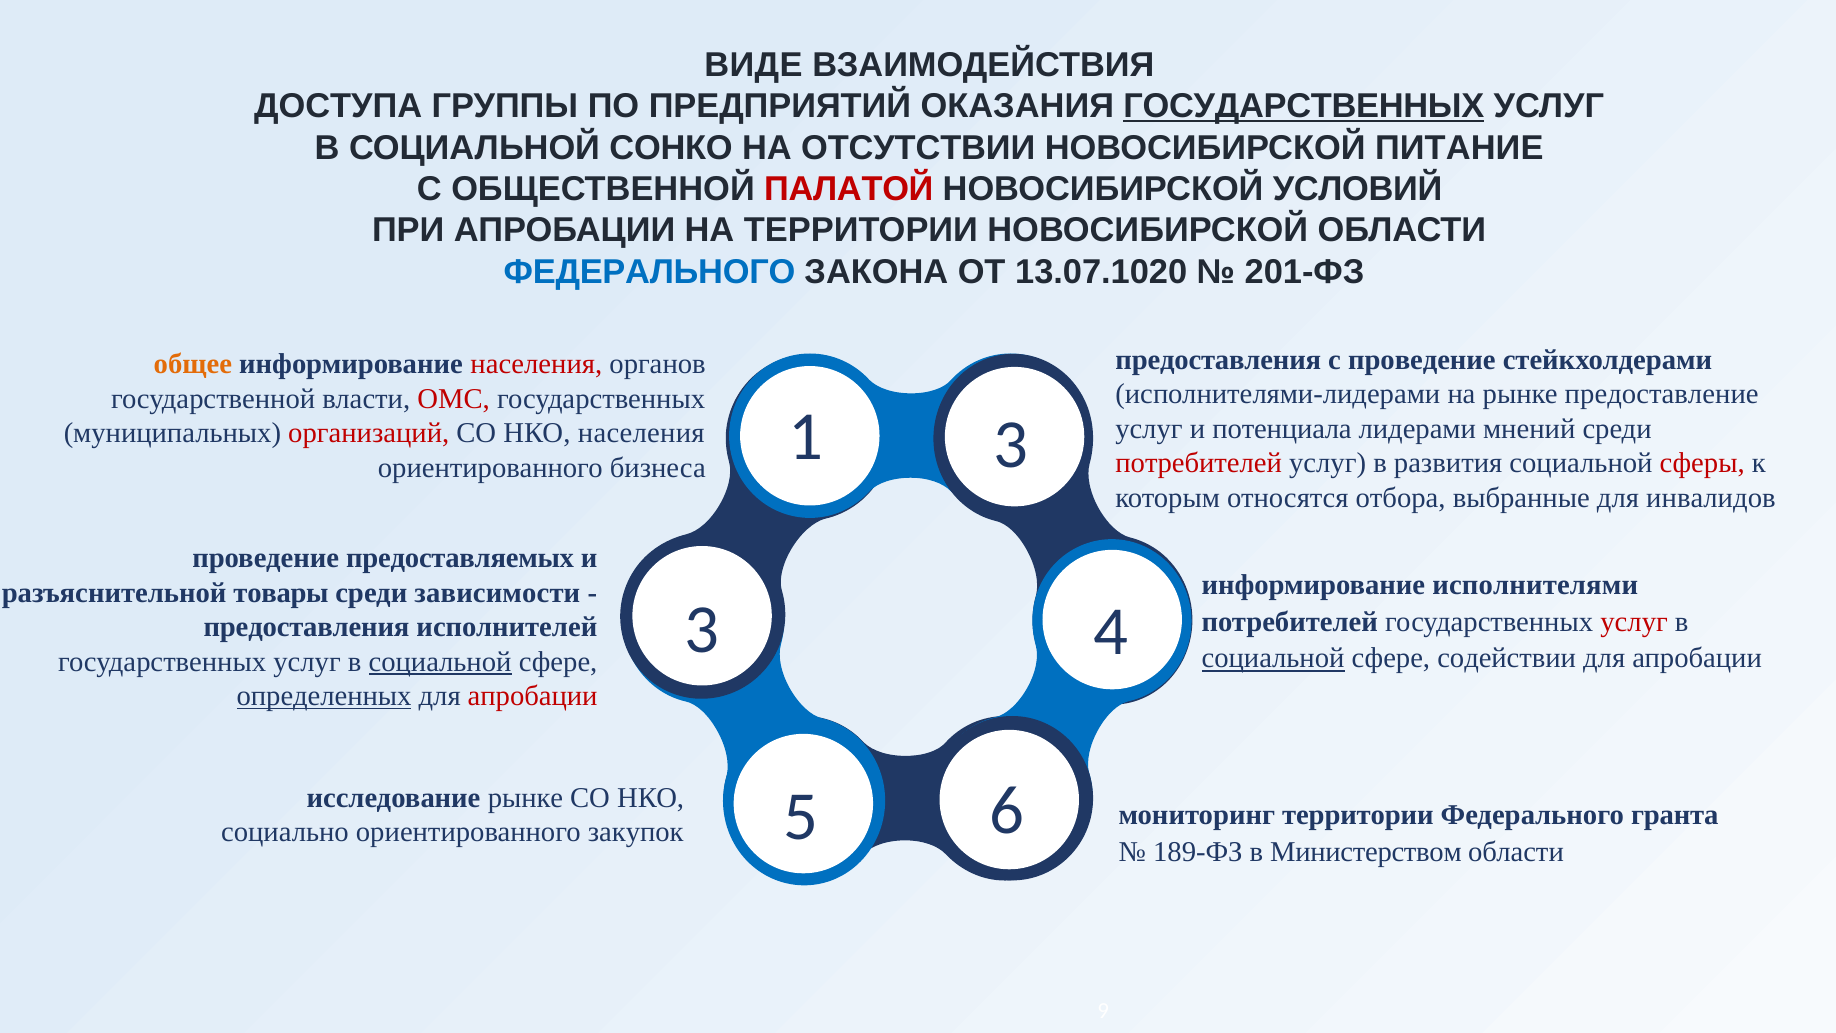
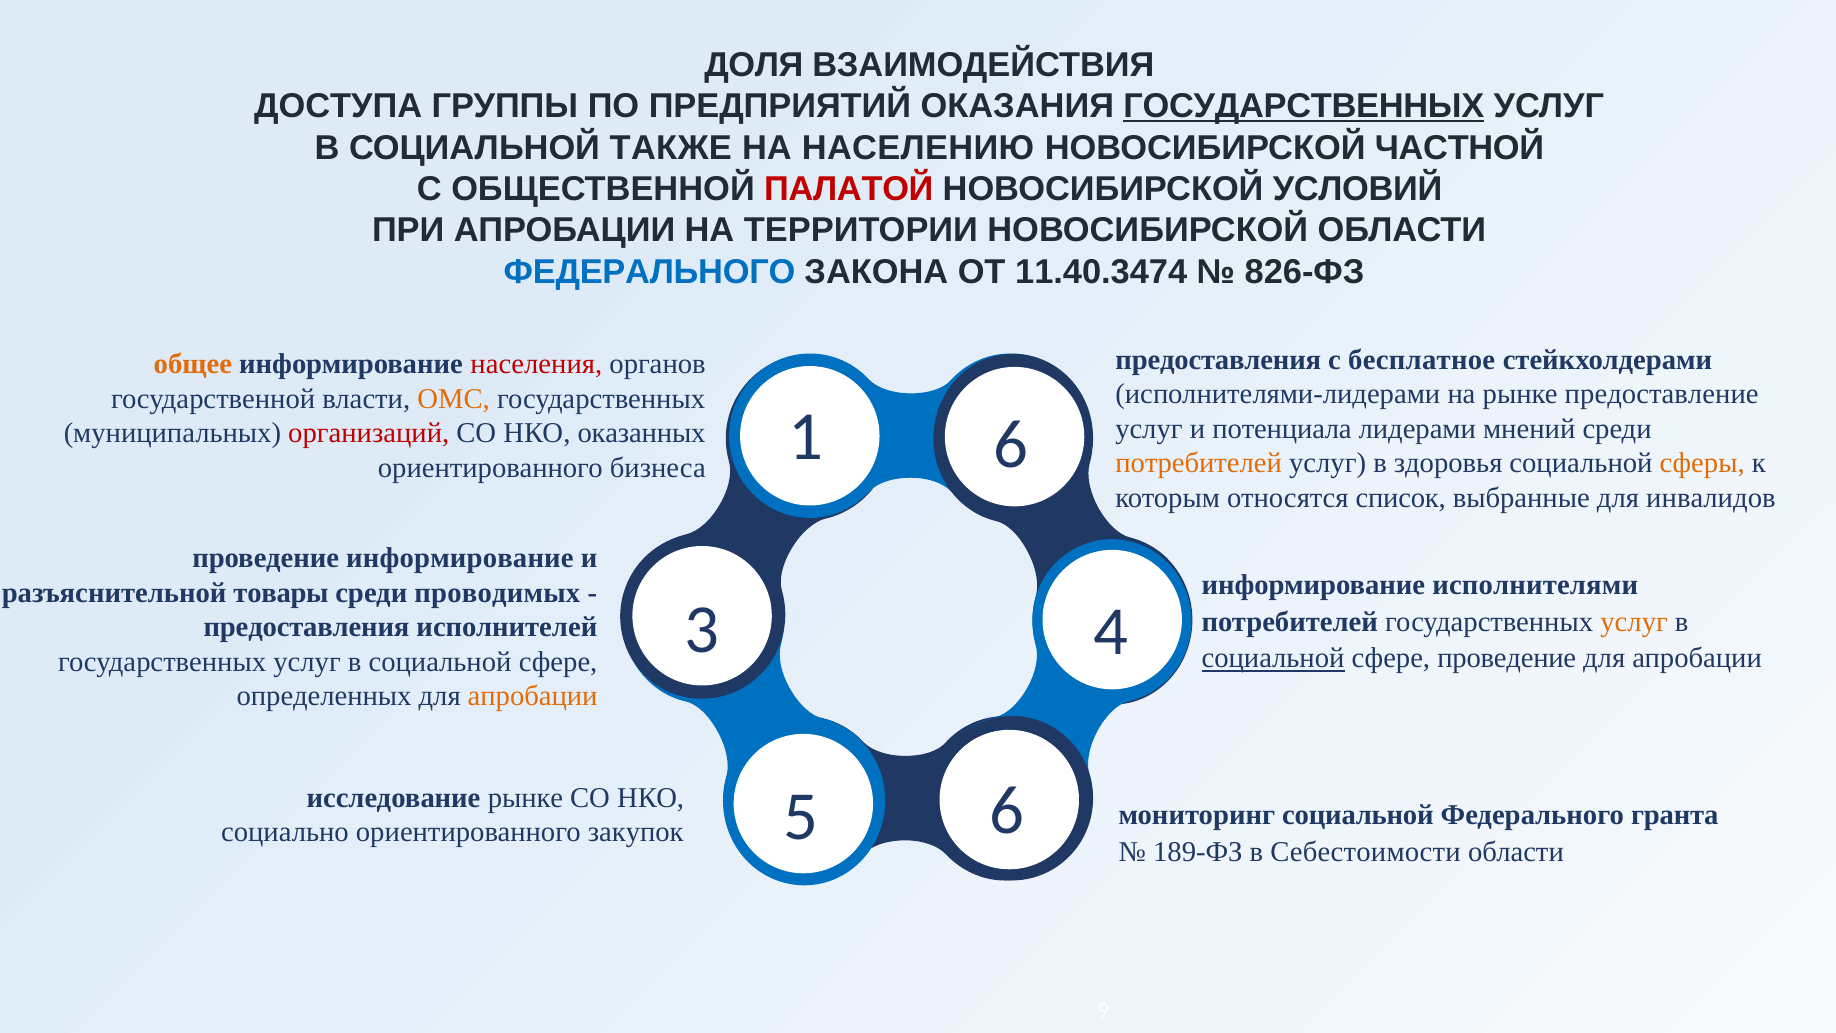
ВИДЕ: ВИДЕ -> ДОЛЯ
СОНКО: СОНКО -> ТАКЖЕ
ОТСУТСТВИИ: ОТСУТСТВИИ -> НАСЕЛЕНИЮ
ПИТАНИЕ: ПИТАНИЕ -> ЧАСТНОЙ
13.07.1020: 13.07.1020 -> 11.40.3474
201-ФЗ: 201-ФЗ -> 826-ФЗ
с проведение: проведение -> бесплатное
ОМС colour: red -> orange
1 3: 3 -> 6
НКО населения: населения -> оказанных
потребителей at (1199, 463) colour: red -> orange
развития: развития -> здоровья
сферы colour: red -> orange
отбора: отбора -> список
проведение предоставляемых: предоставляемых -> информирование
зависимости: зависимости -> проводимых
услуг at (1634, 621) colour: red -> orange
сфере содействии: содействии -> проведение
социальной at (440, 662) underline: present -> none
определенных underline: present -> none
апробации at (533, 696) colour: red -> orange
мониторинг территории: территории -> социальной
Министерством: Министерством -> Себестоимости
